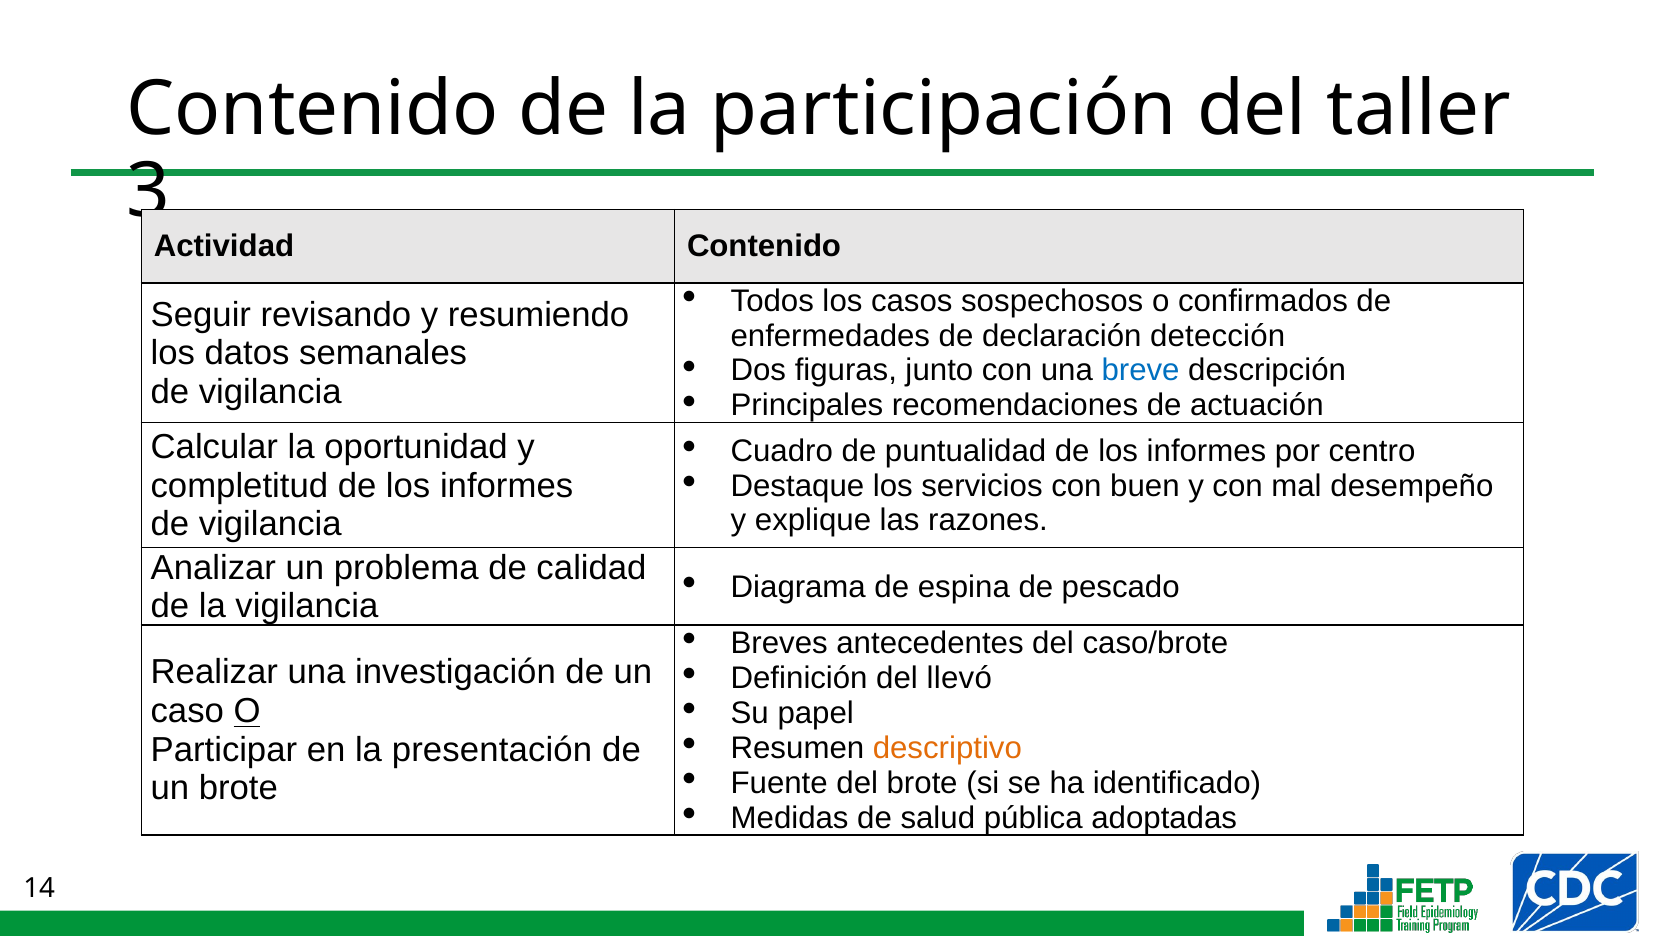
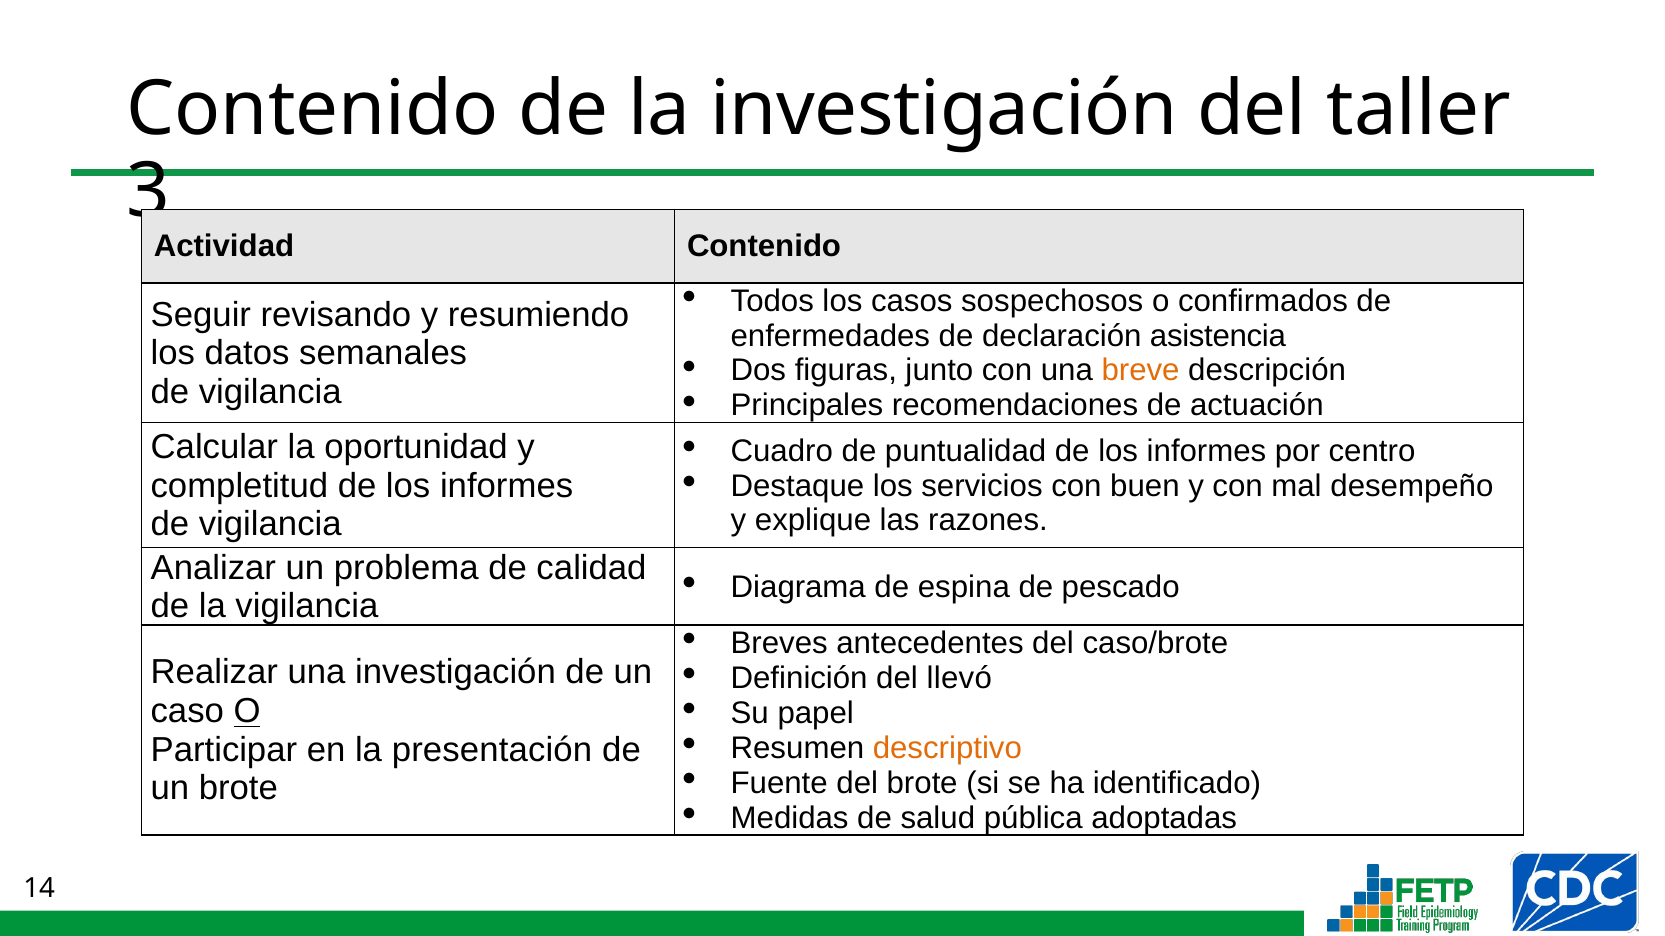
la participación: participación -> investigación
detección: detección -> asistencia
breve colour: blue -> orange
